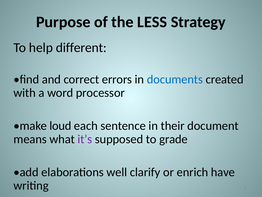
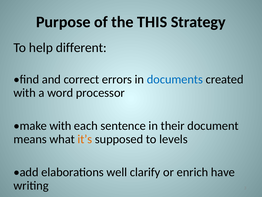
LESS: LESS -> THIS
make loud: loud -> with
it’s colour: purple -> orange
grade: grade -> levels
